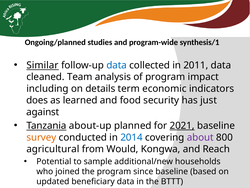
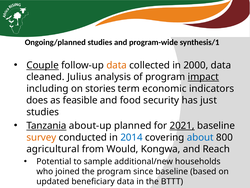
Similar: Similar -> Couple
data at (117, 65) colour: blue -> orange
2011: 2011 -> 2000
Team: Team -> Julius
impact underline: none -> present
details: details -> stories
learned: learned -> feasible
against at (43, 112): against -> studies
about colour: purple -> blue
